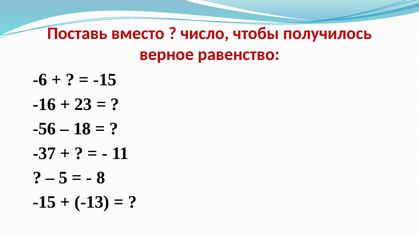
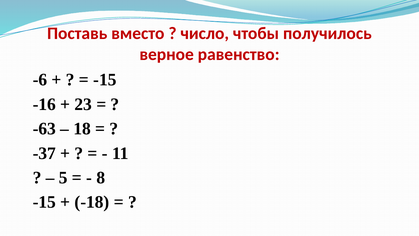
-56: -56 -> -63
-13: -13 -> -18
